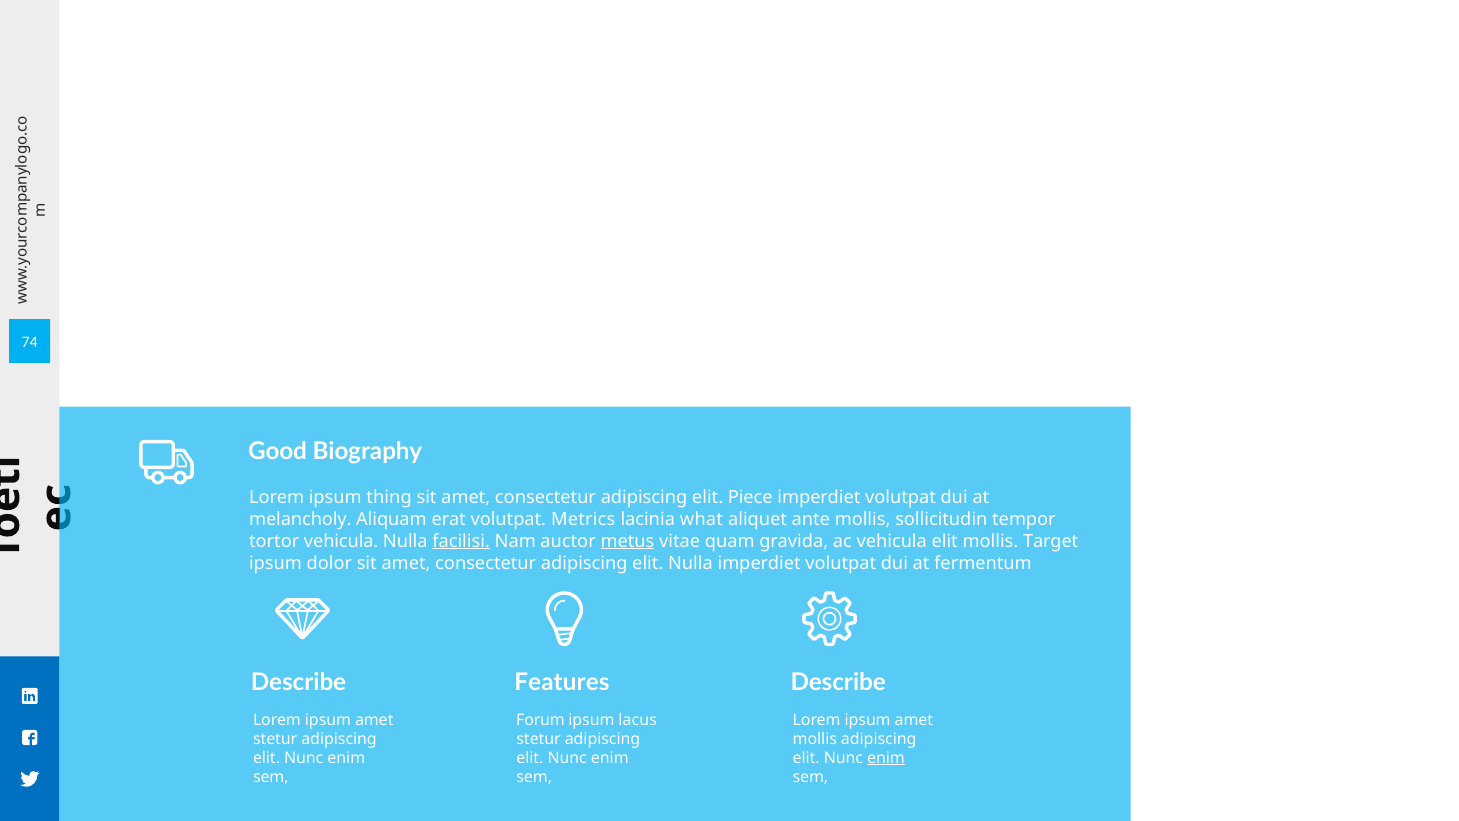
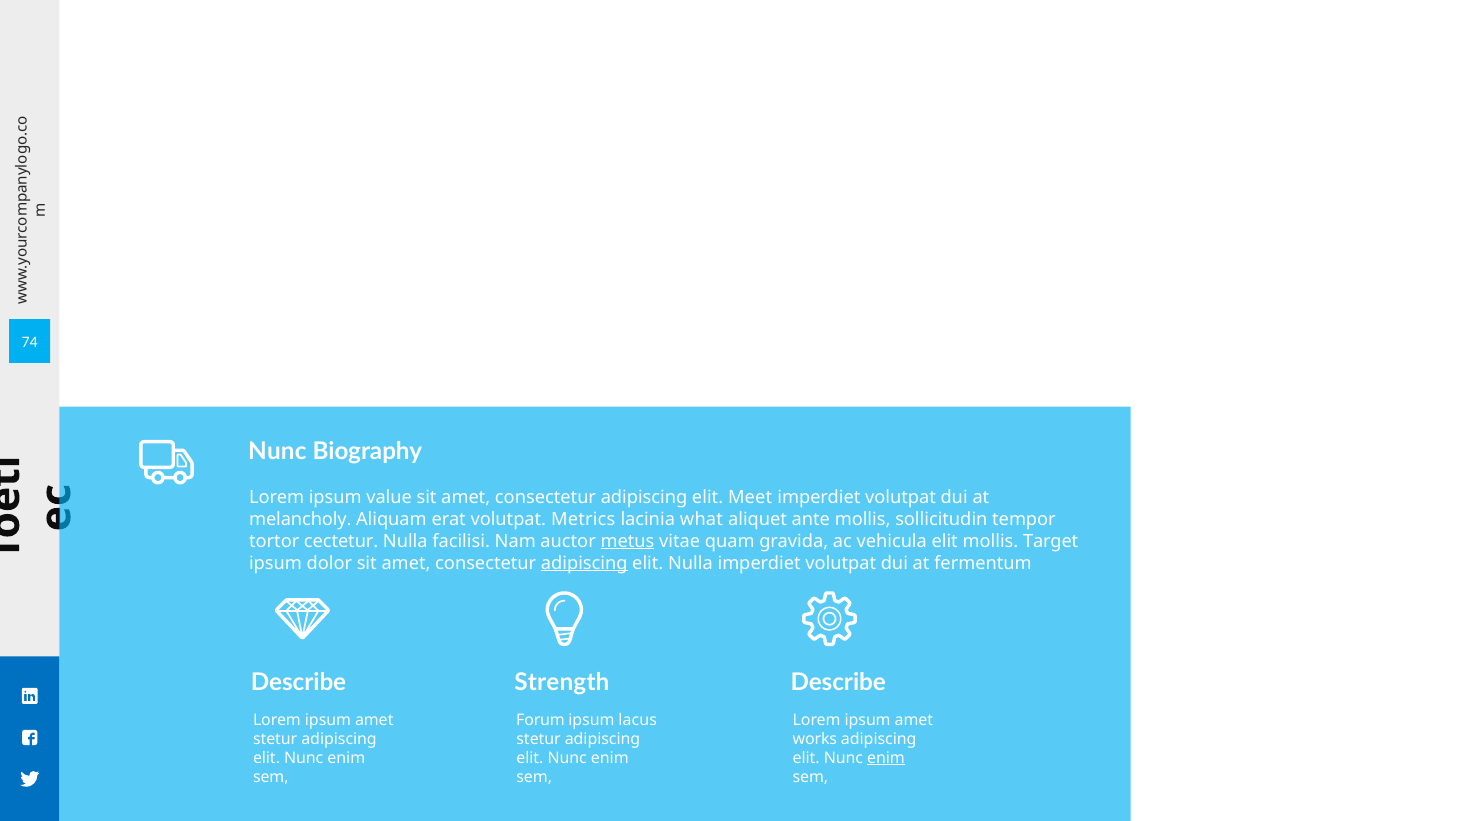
Good at (278, 452): Good -> Nunc
thing: thing -> value
Piece: Piece -> Meet
tortor vehicula: vehicula -> cectetur
facilisi underline: present -> none
adipiscing at (584, 563) underline: none -> present
Features: Features -> Strength
mollis at (815, 739): mollis -> works
